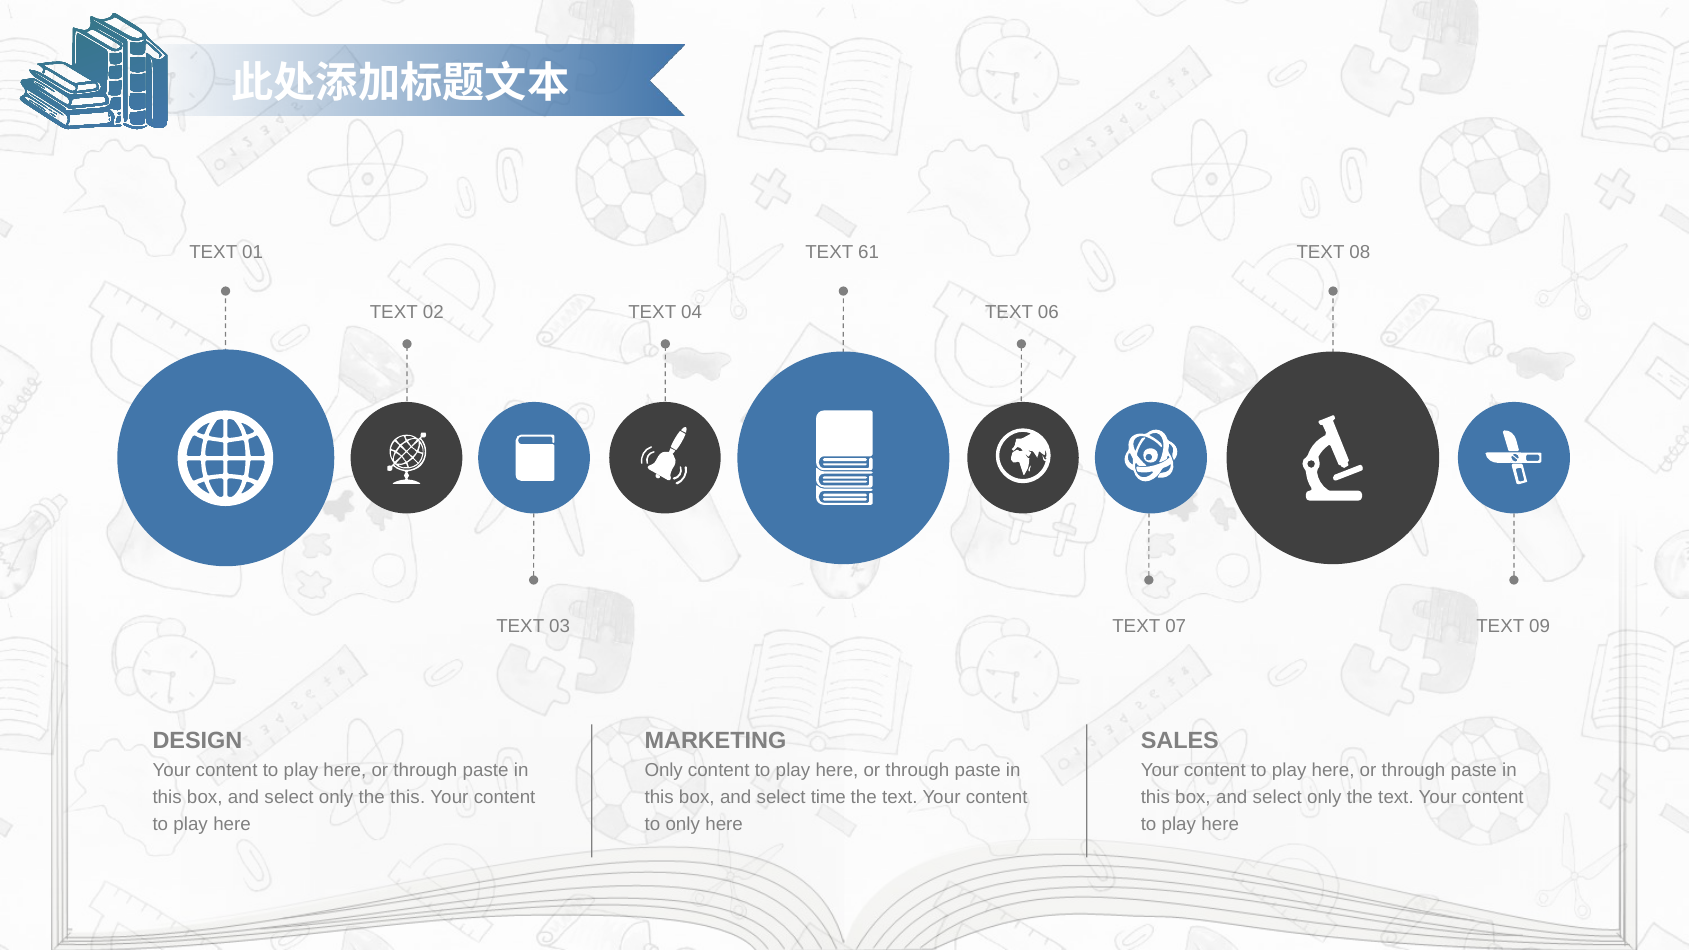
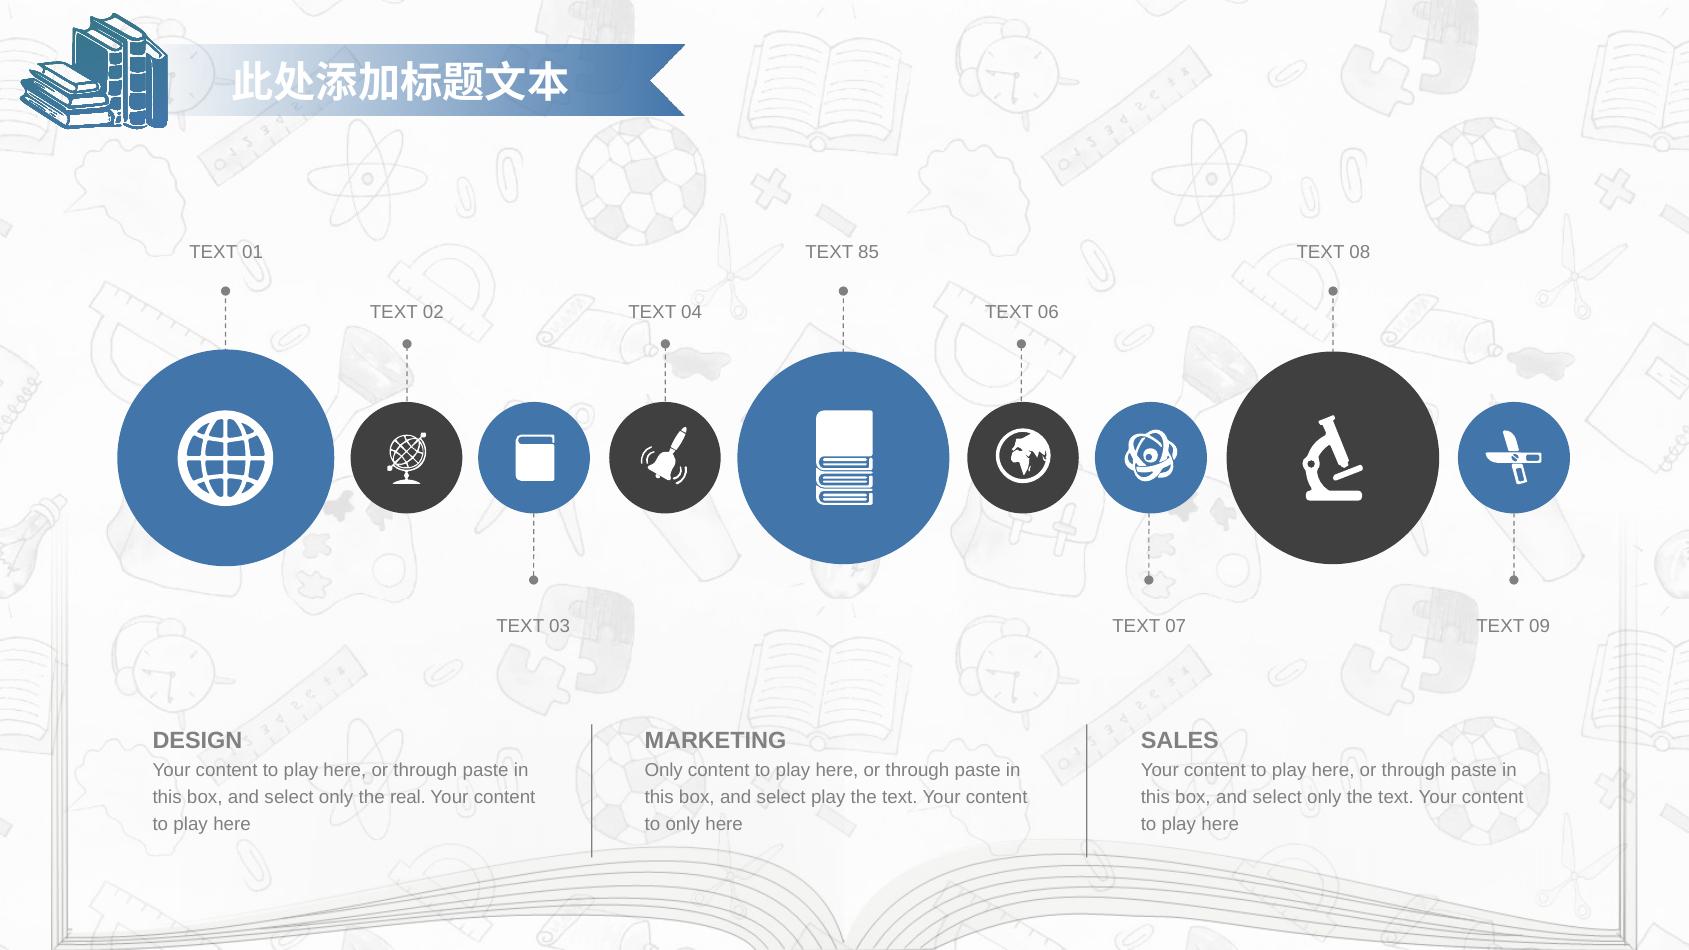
61: 61 -> 85
the this: this -> real
select time: time -> play
